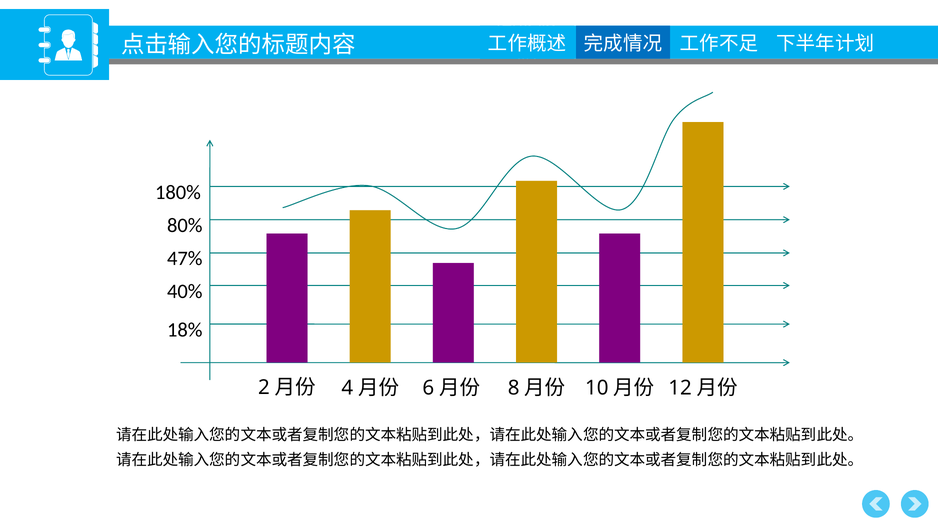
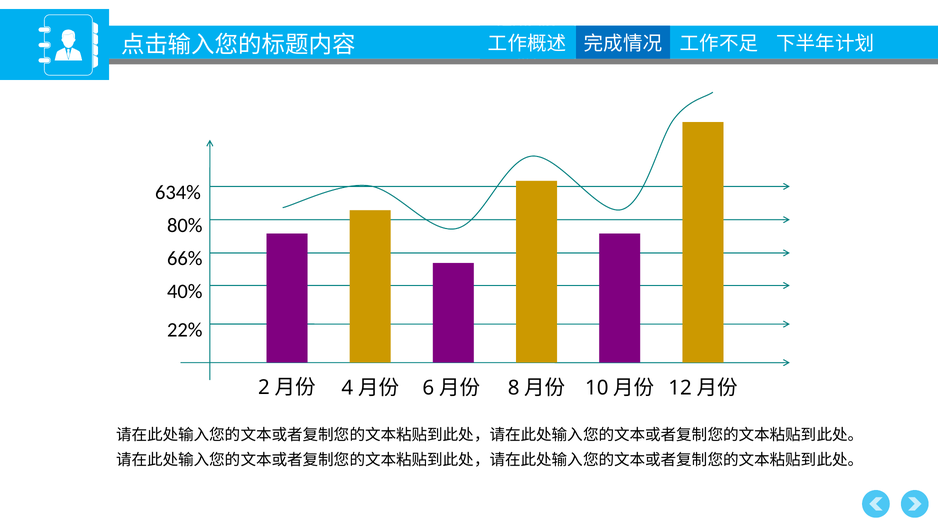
180%: 180% -> 634%
47%: 47% -> 66%
18%: 18% -> 22%
